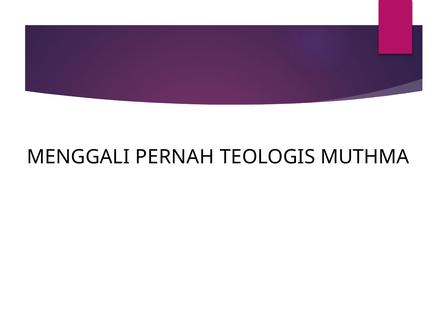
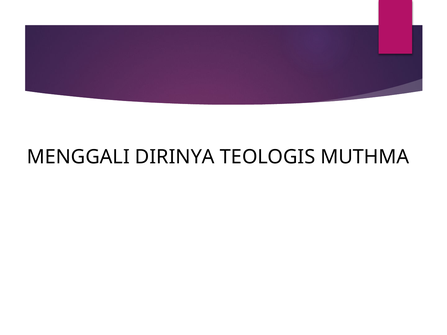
PERNAH: PERNAH -> DIRINYA
